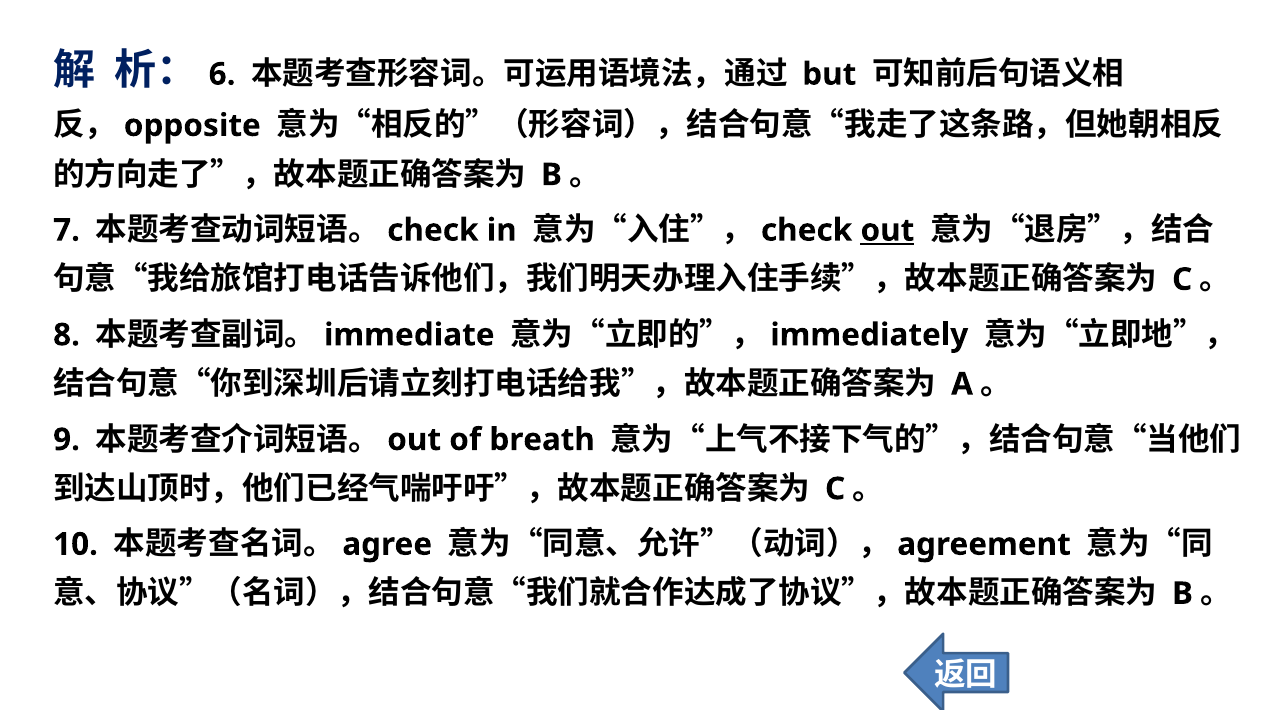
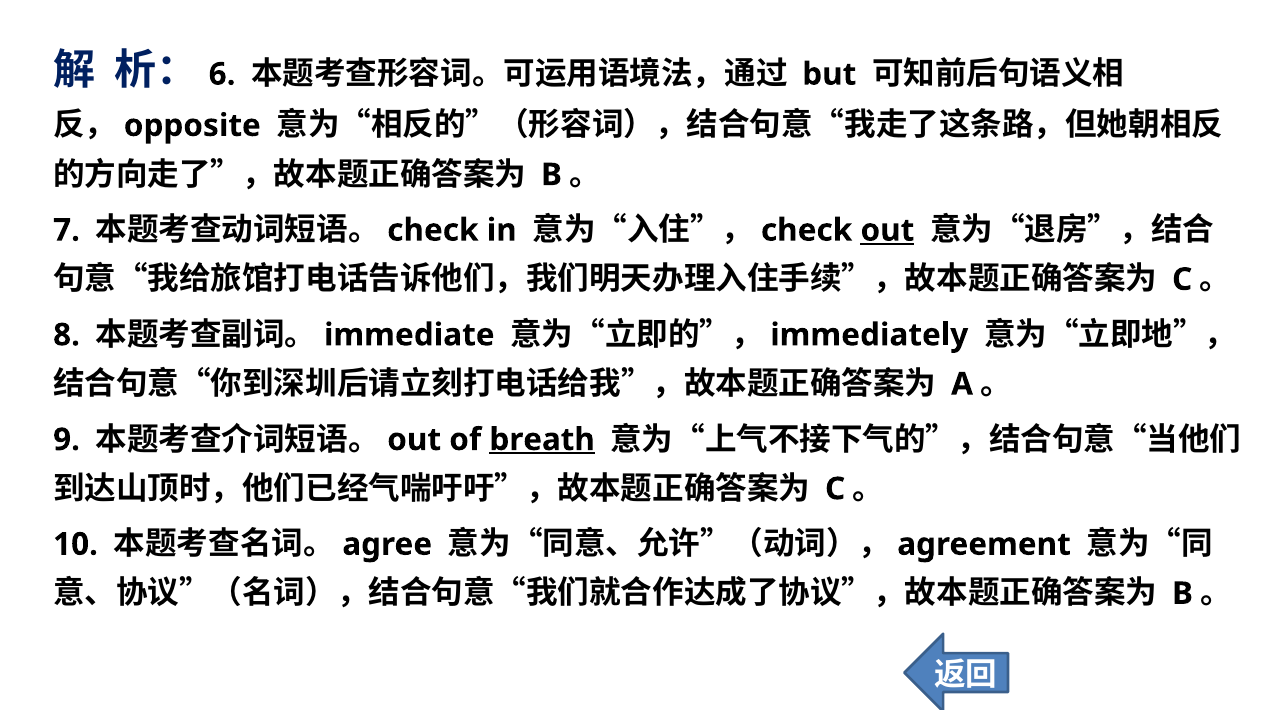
breath underline: none -> present
